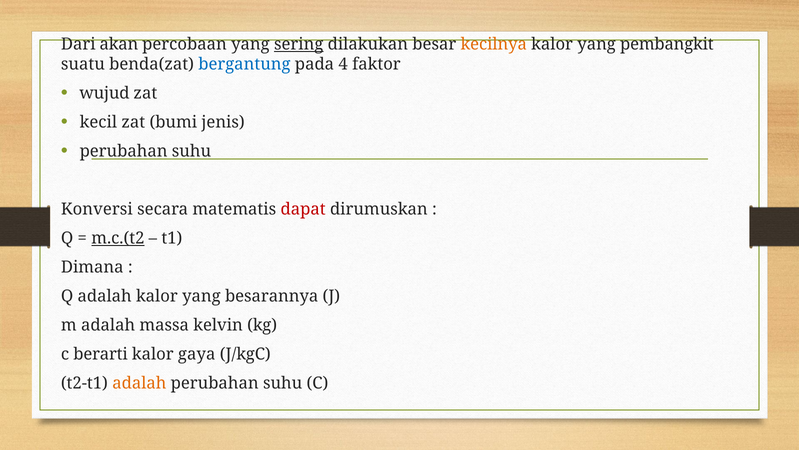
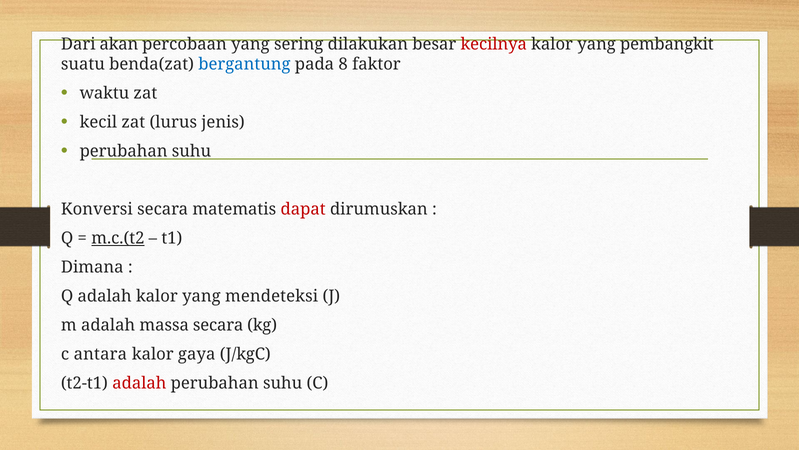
sering underline: present -> none
kecilnya colour: orange -> red
4: 4 -> 8
wujud: wujud -> waktu
bumi: bumi -> lurus
besarannya: besarannya -> mendeteksi
massa kelvin: kelvin -> secara
berarti: berarti -> antara
adalah at (139, 383) colour: orange -> red
